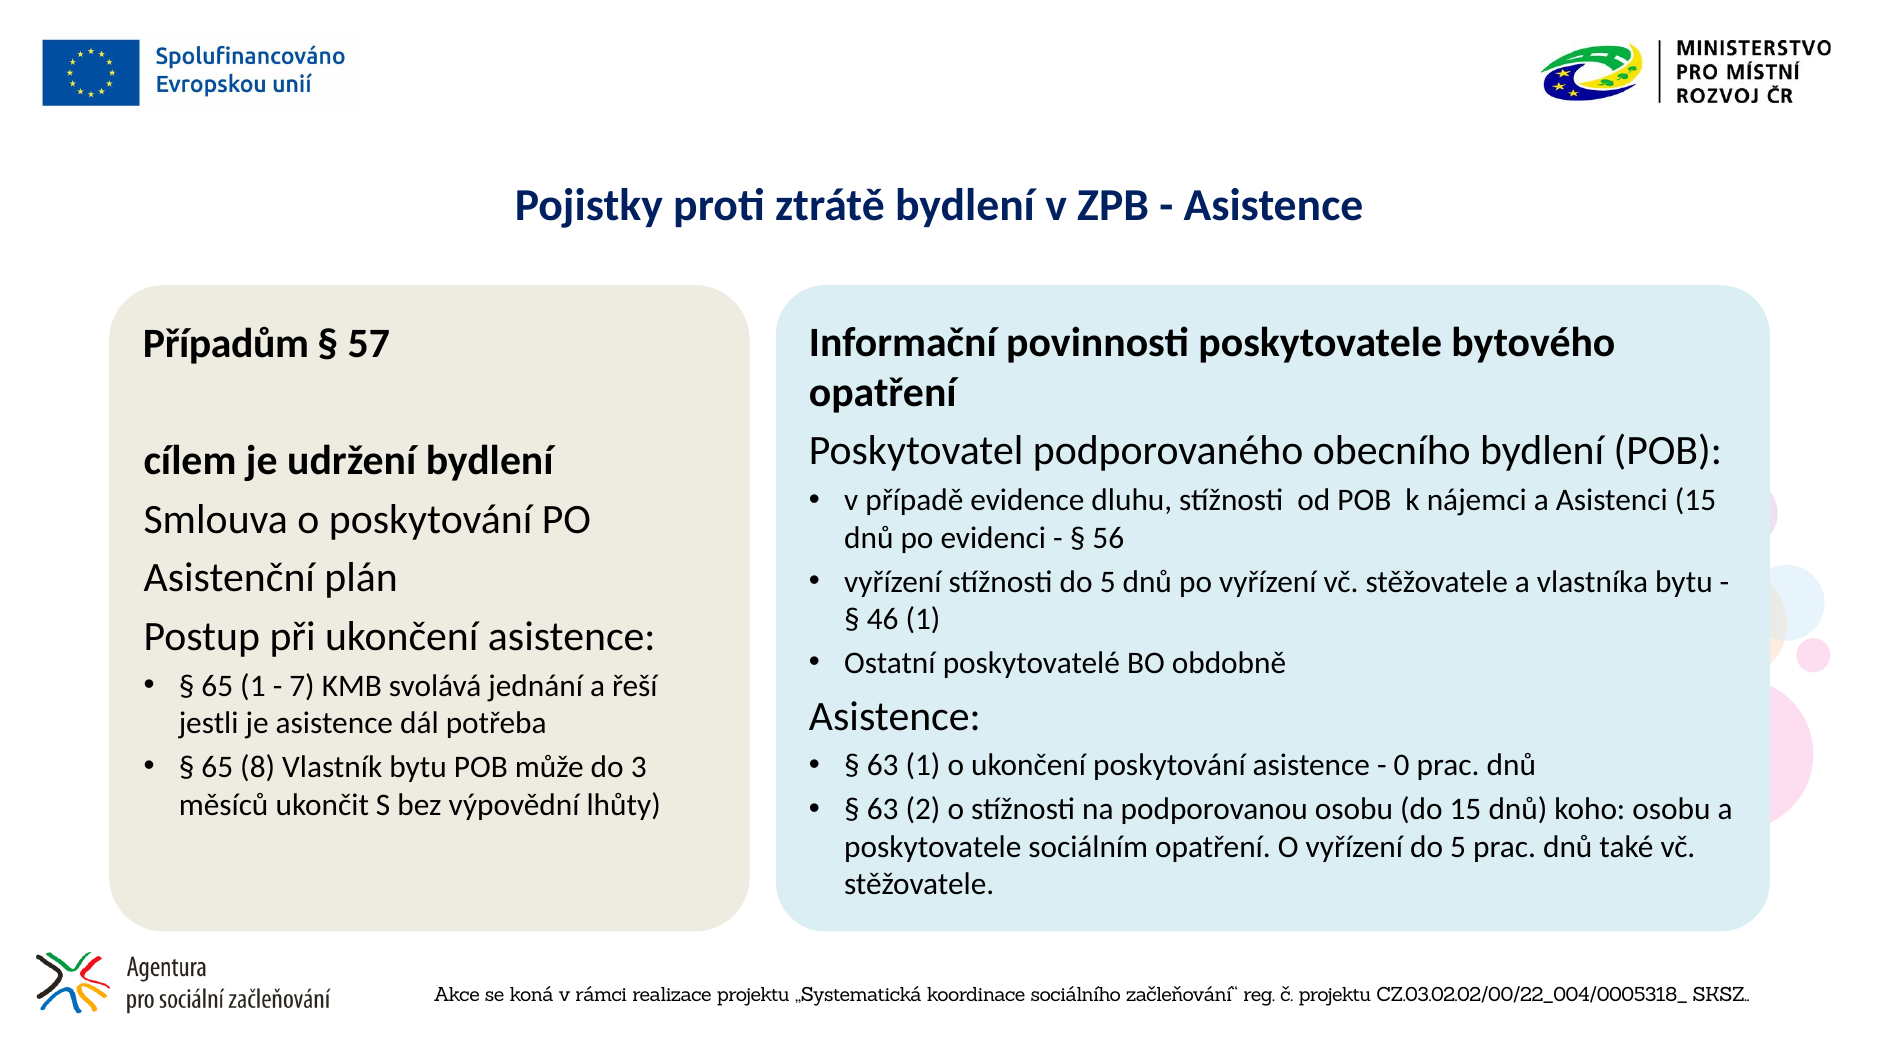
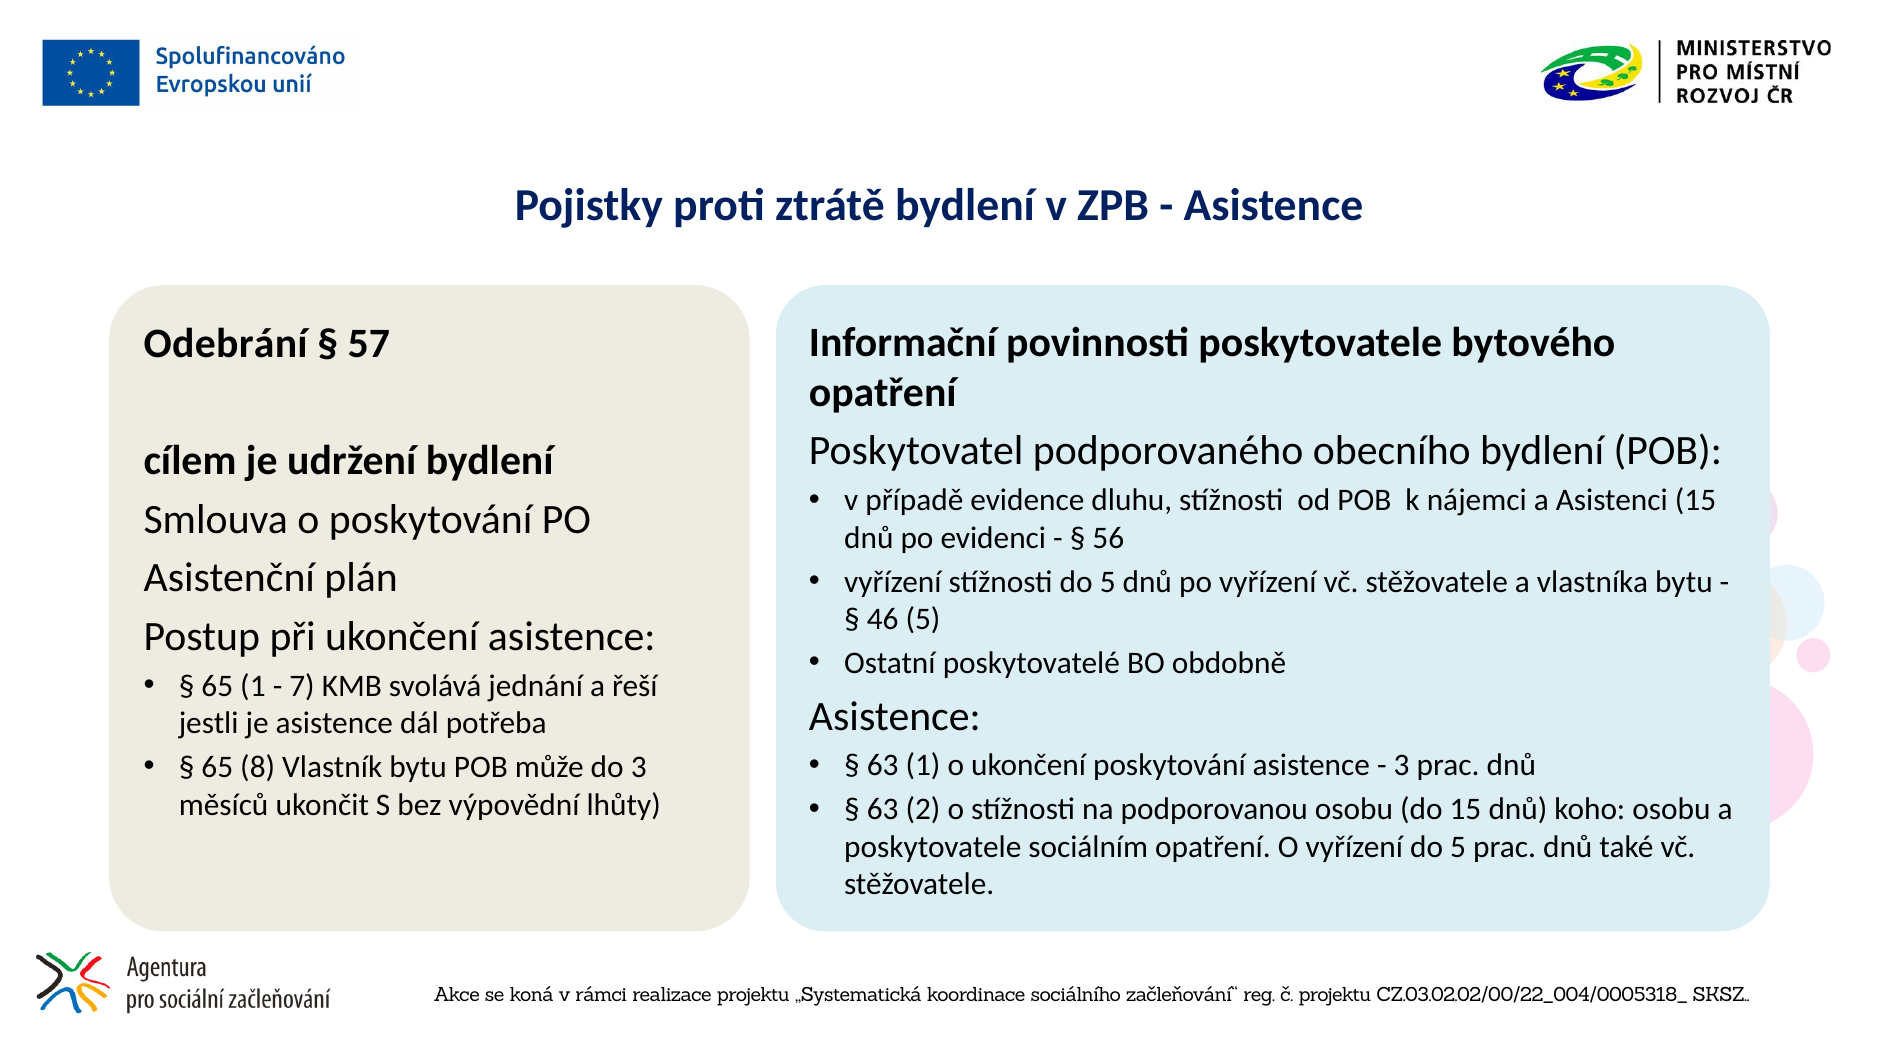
Případům: Případům -> Odebrání
46 1: 1 -> 5
0 at (1402, 766): 0 -> 3
